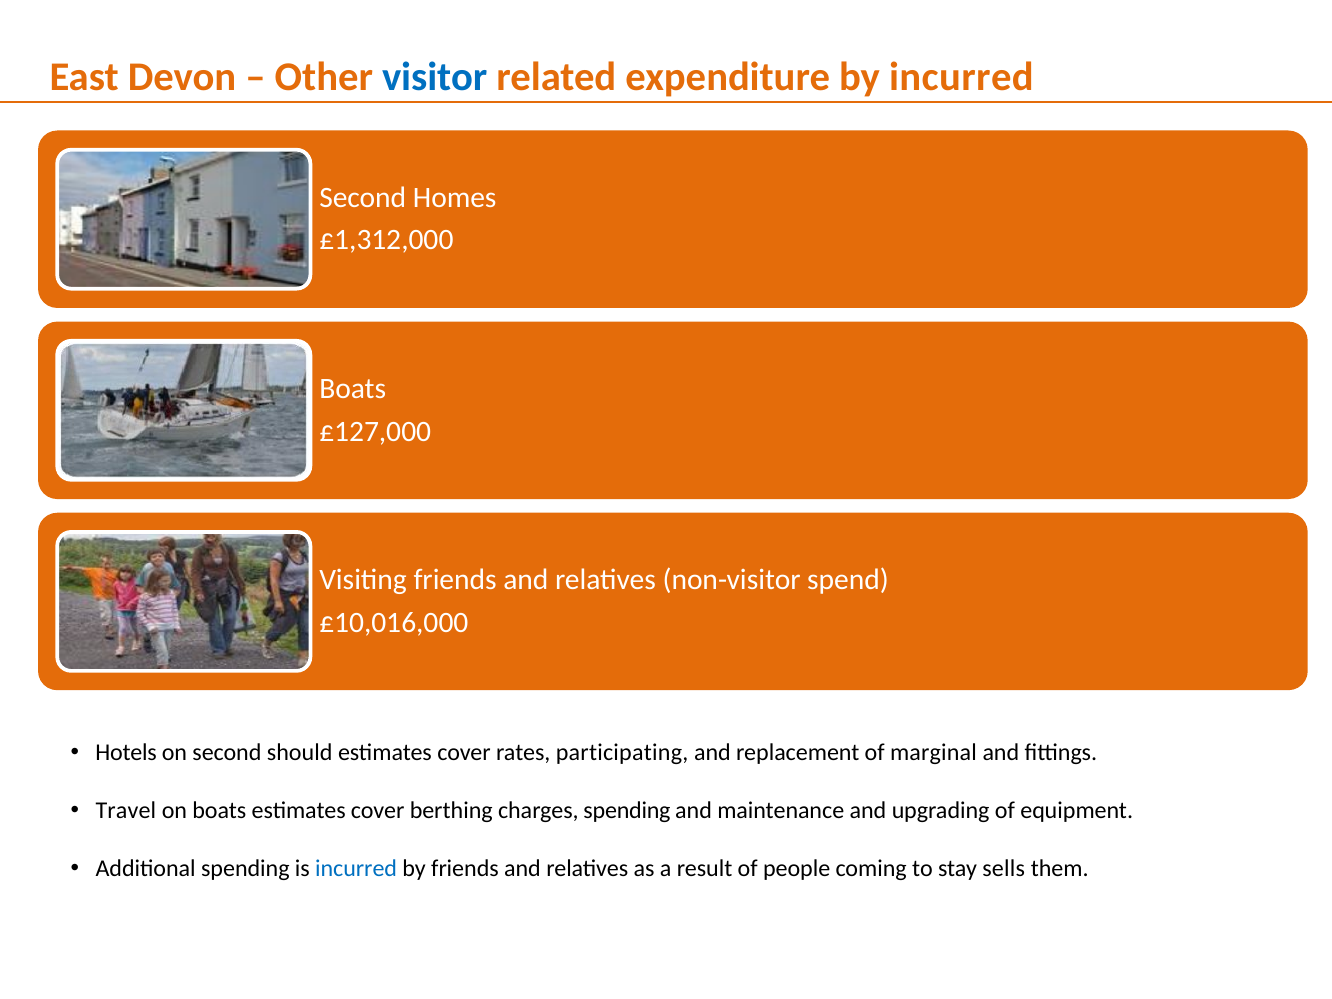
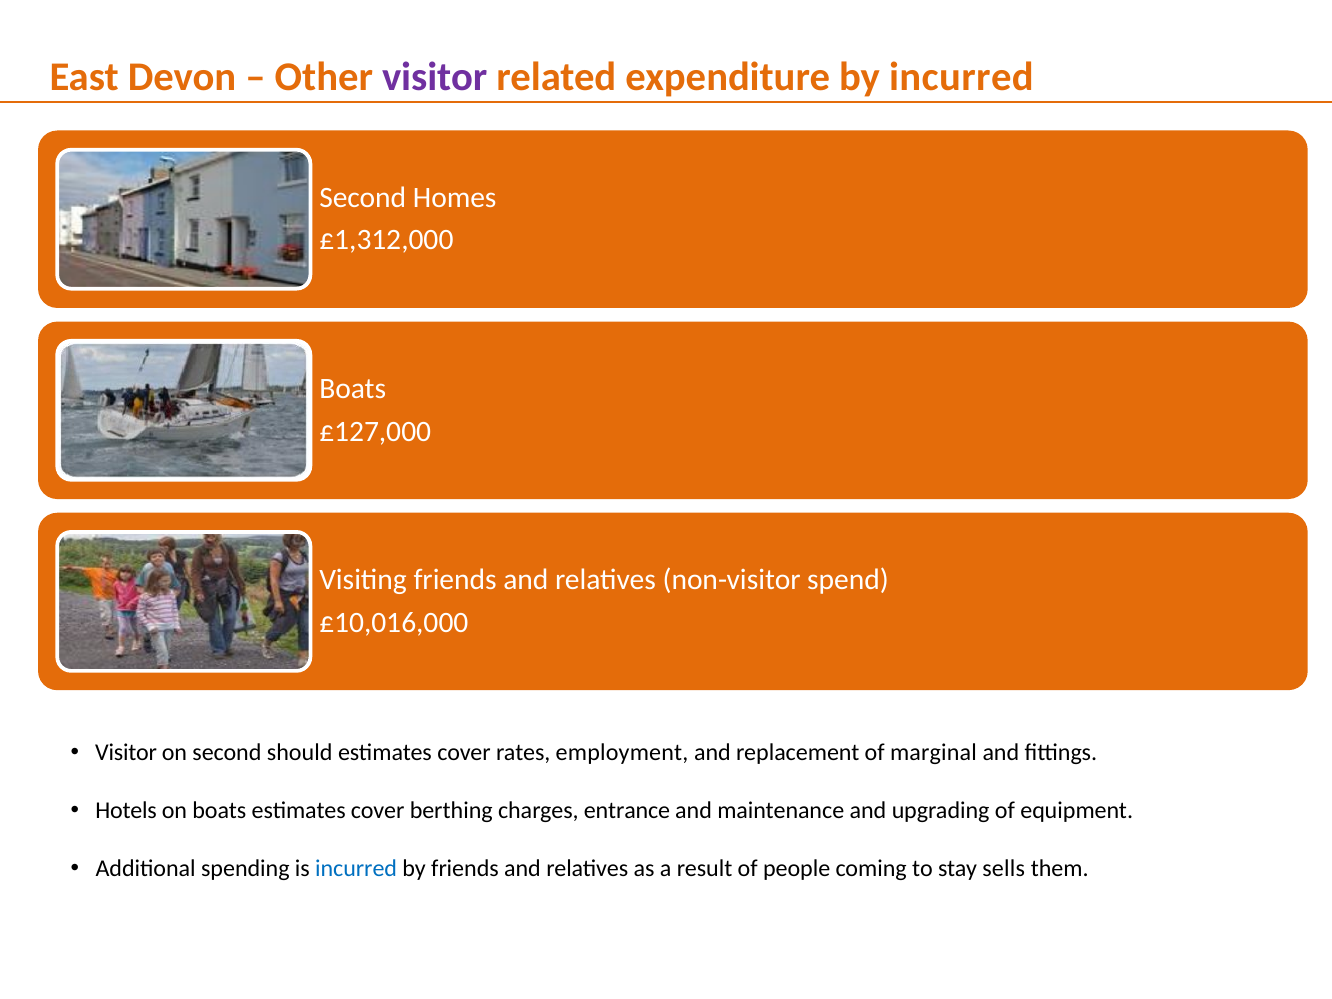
visitor at (435, 77) colour: blue -> purple
Hotels at (126, 753): Hotels -> Visitor
participating: participating -> employment
Travel: Travel -> Hotels
charges spending: spending -> entrance
